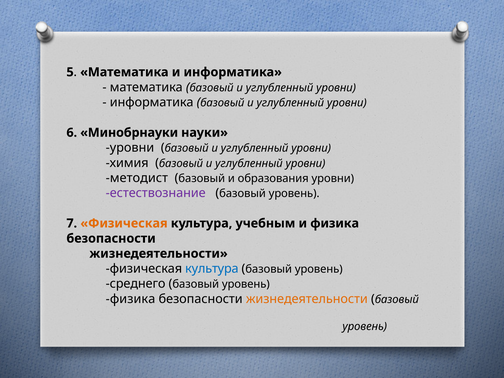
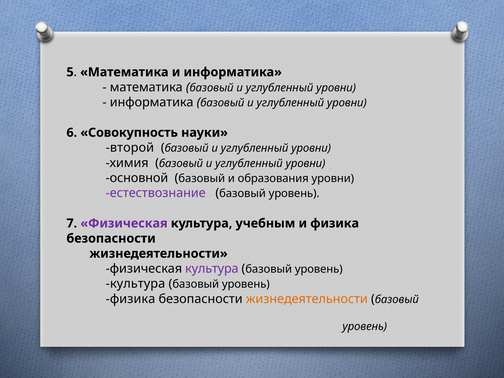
Минобрнауки: Минобрнауки -> Совокупность
уровни at (130, 148): уровни -> второй
методист: методист -> основной
Физическая at (124, 223) colour: orange -> purple
культура at (212, 269) colour: blue -> purple
среднего at (136, 284): среднего -> культура
